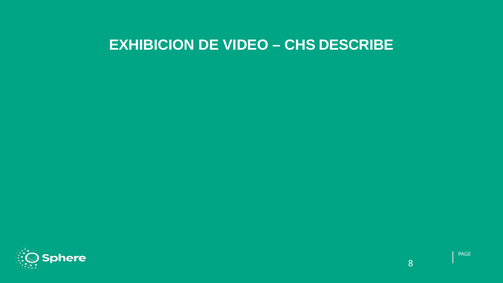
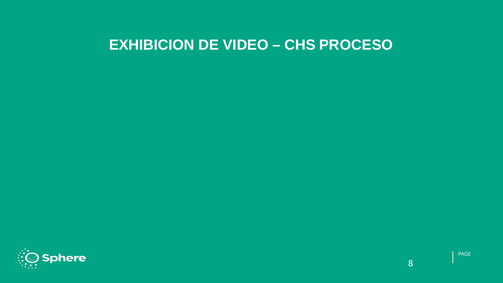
DESCRIBE: DESCRIBE -> PROCESO
